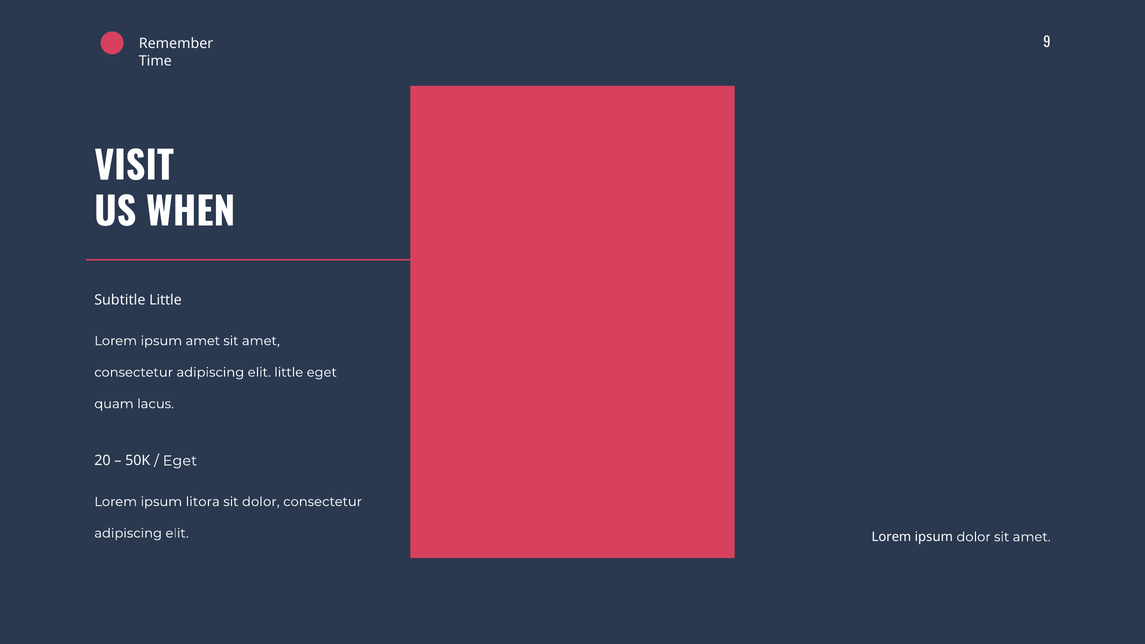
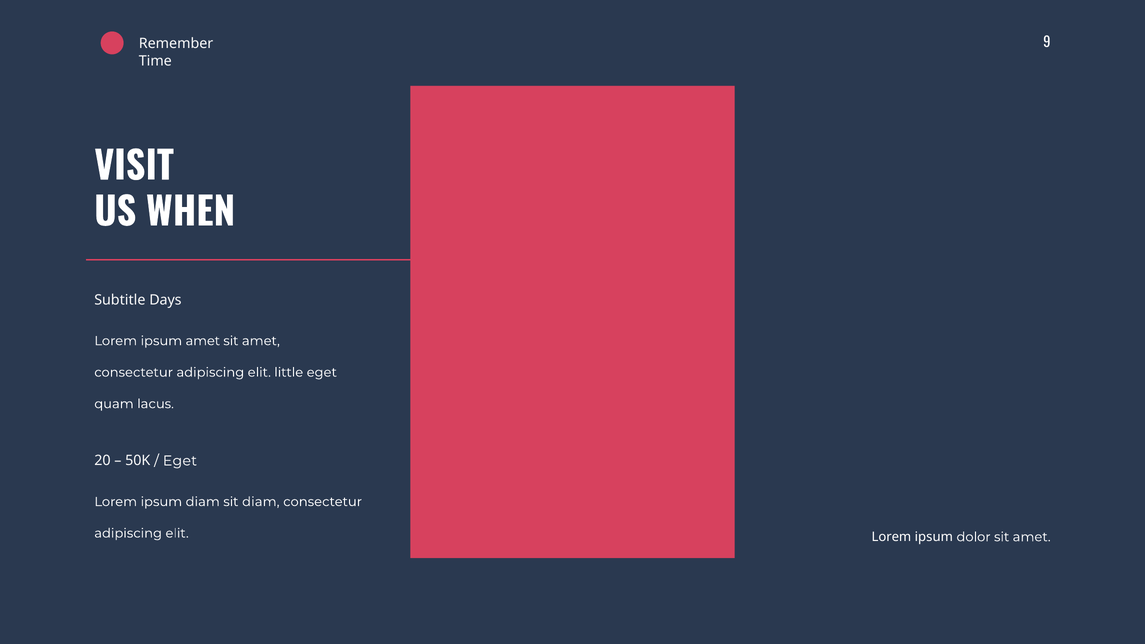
Subtitle Little: Little -> Days
ipsum litora: litora -> diam
sit dolor: dolor -> diam
